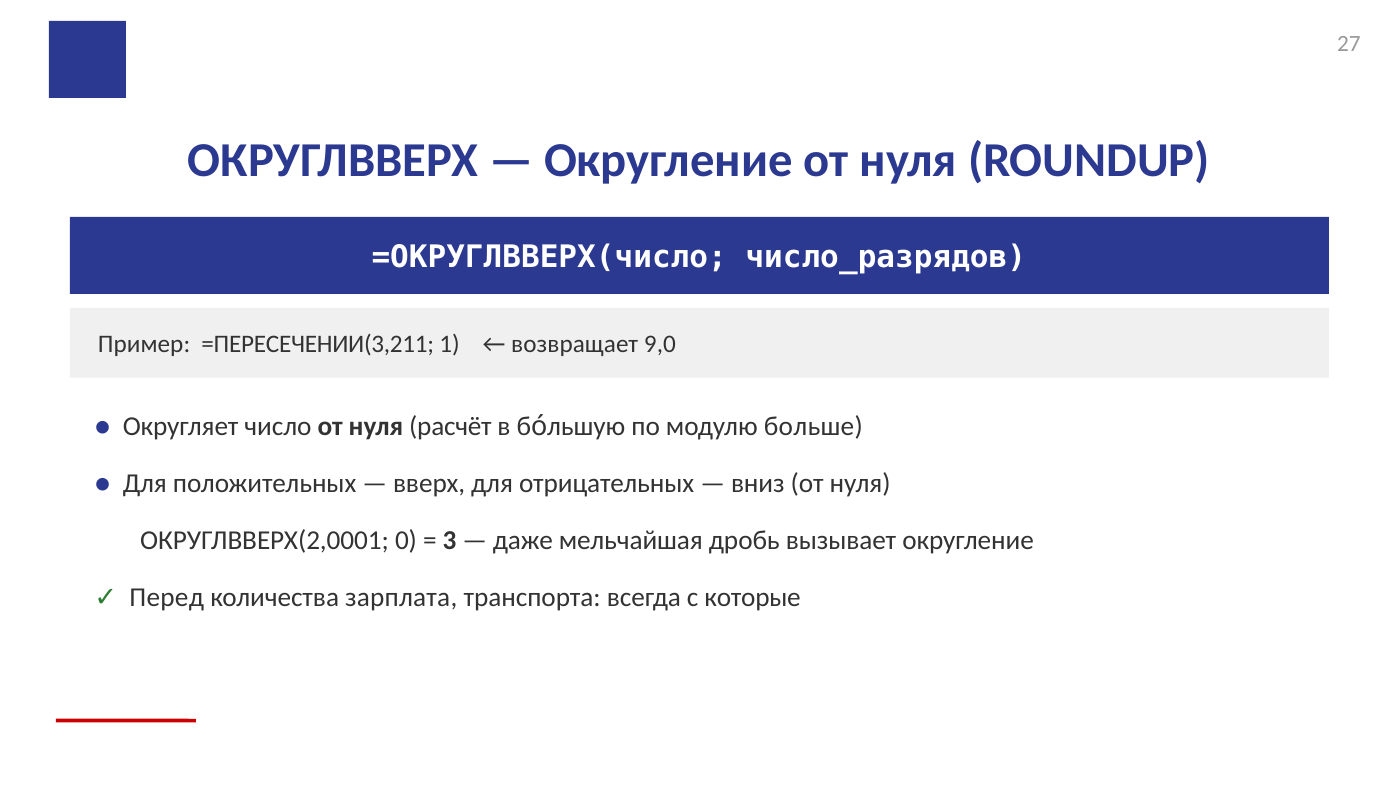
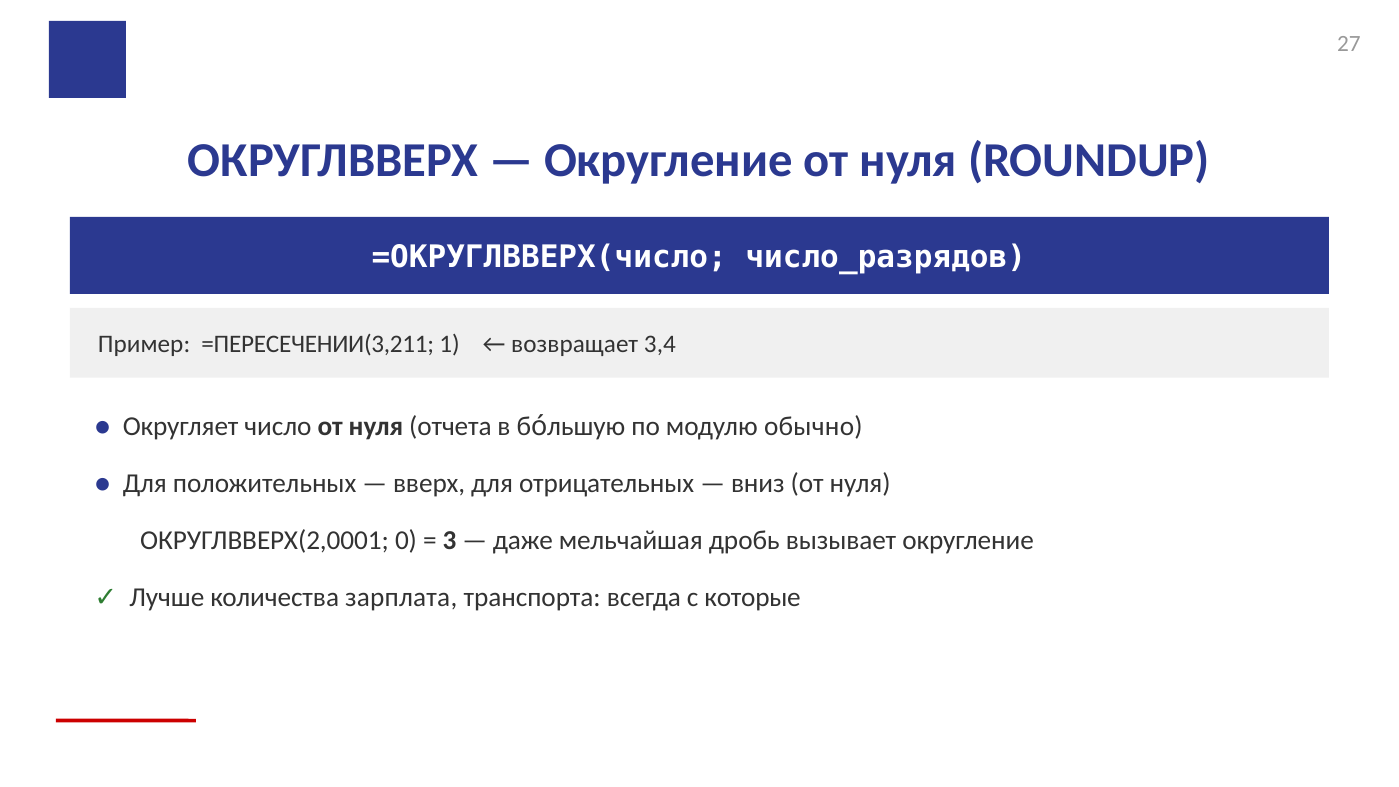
9,0: 9,0 -> 3,4
расчёт: расчёт -> отчета
больше: больше -> обычно
Перед: Перед -> Лучше
